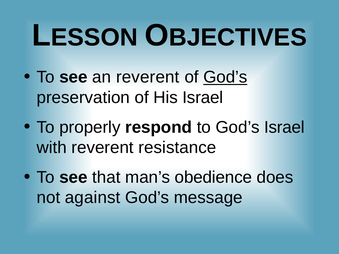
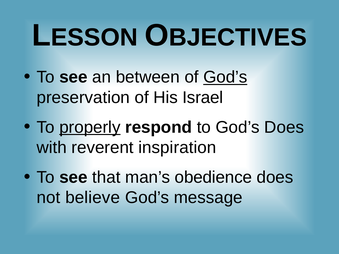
an reverent: reverent -> between
properly underline: none -> present
God’s Israel: Israel -> Does
resistance: resistance -> inspiration
against: against -> believe
